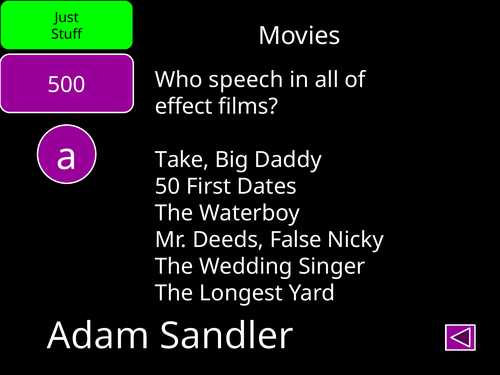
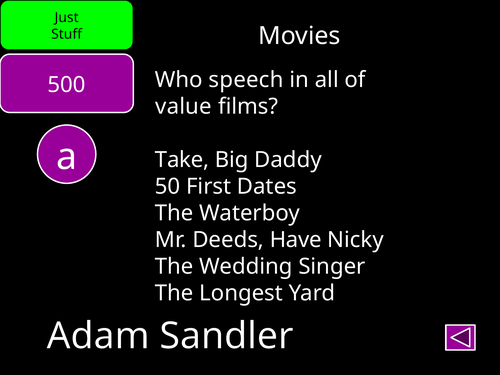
effect: effect -> value
False: False -> Have
